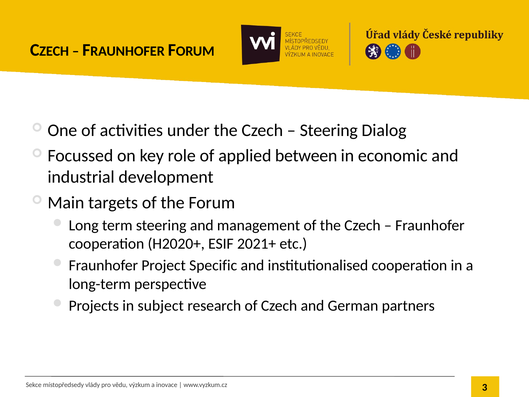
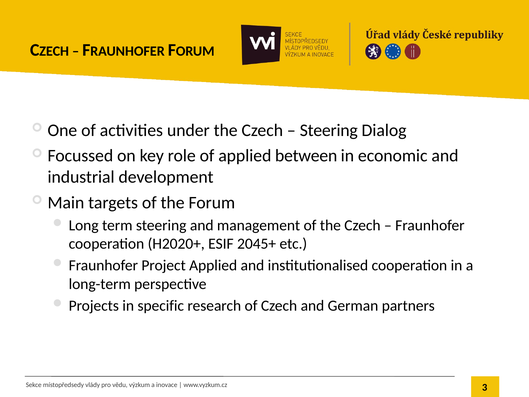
2021+: 2021+ -> 2045+
Project Specific: Specific -> Applied
subject: subject -> specific
